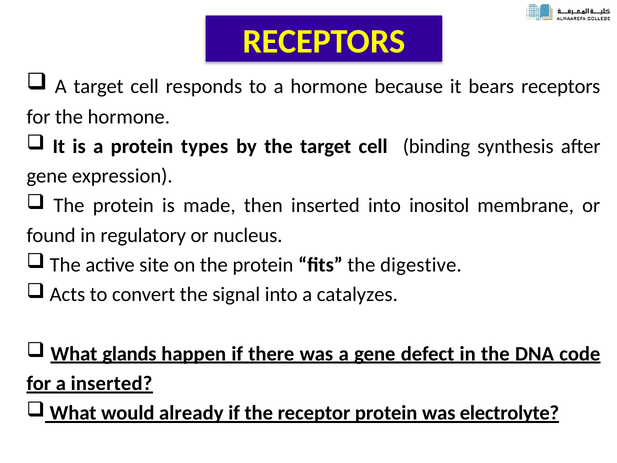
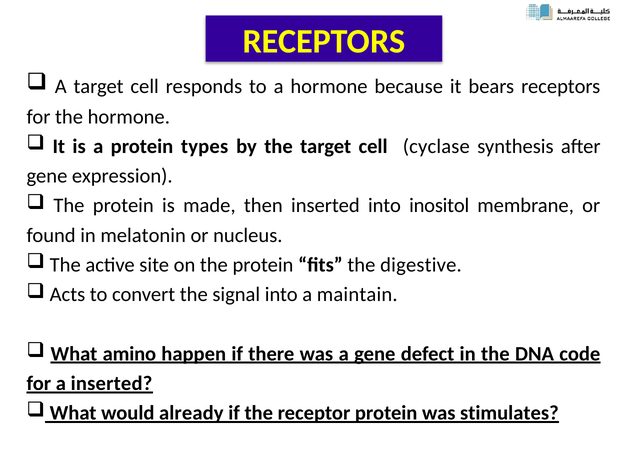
binding: binding -> cyclase
regulatory: regulatory -> melatonin
catalyzes: catalyzes -> maintain
glands: glands -> amino
electrolyte: electrolyte -> stimulates
